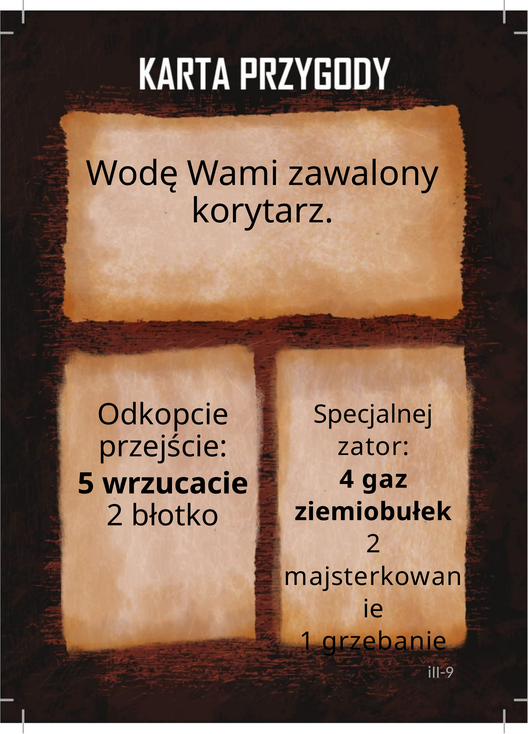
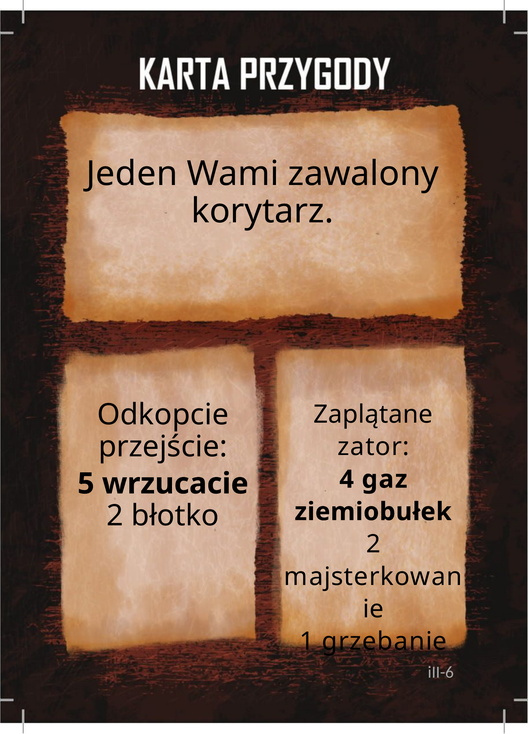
Wodę: Wodę -> Jeden
Specjalnej: Specjalnej -> Zaplątane
iII-9: iII-9 -> iII-6
